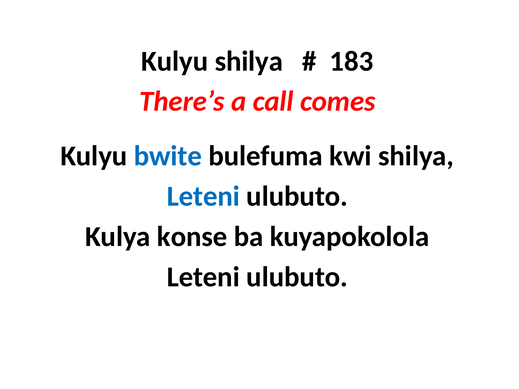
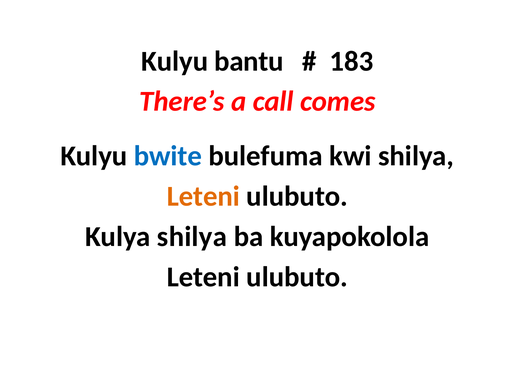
Kulyu shilya: shilya -> bantu
Leteni at (203, 196) colour: blue -> orange
Kulya konse: konse -> shilya
